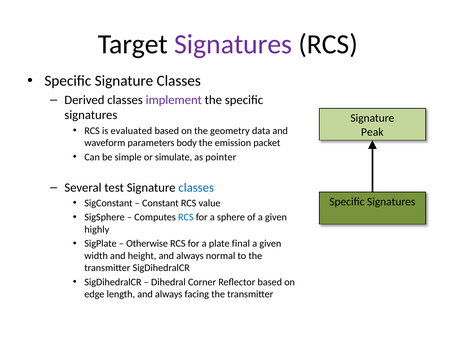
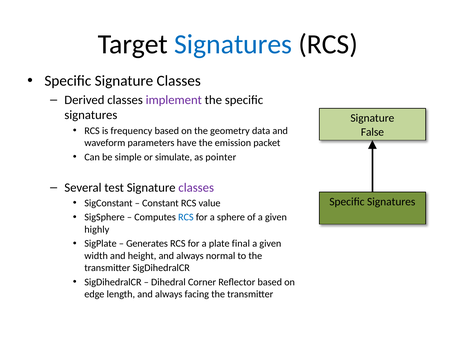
Signatures at (233, 44) colour: purple -> blue
evaluated: evaluated -> frequency
Peak: Peak -> False
body: body -> have
classes at (196, 188) colour: blue -> purple
Otherwise: Otherwise -> Generates
